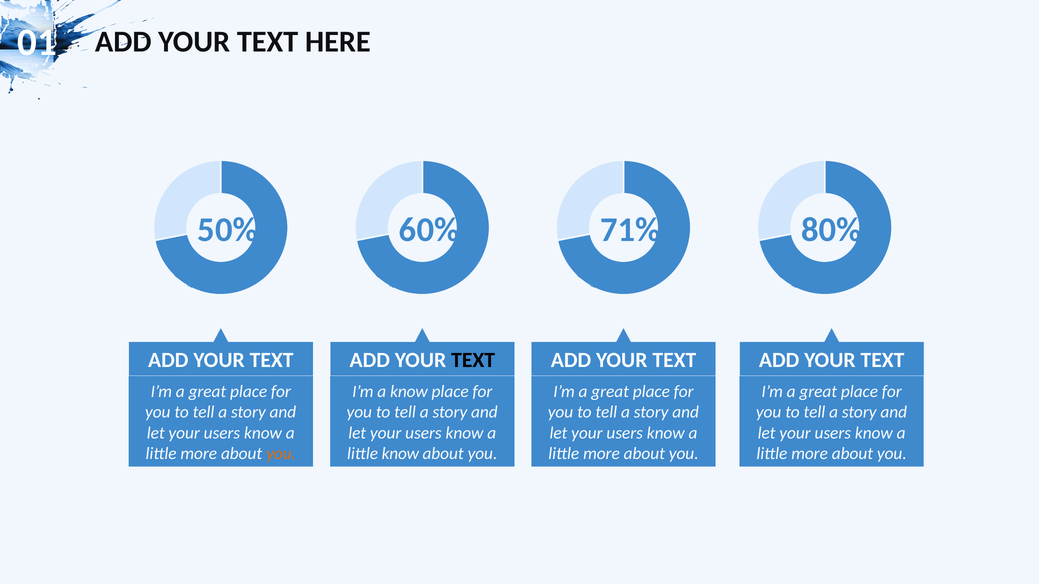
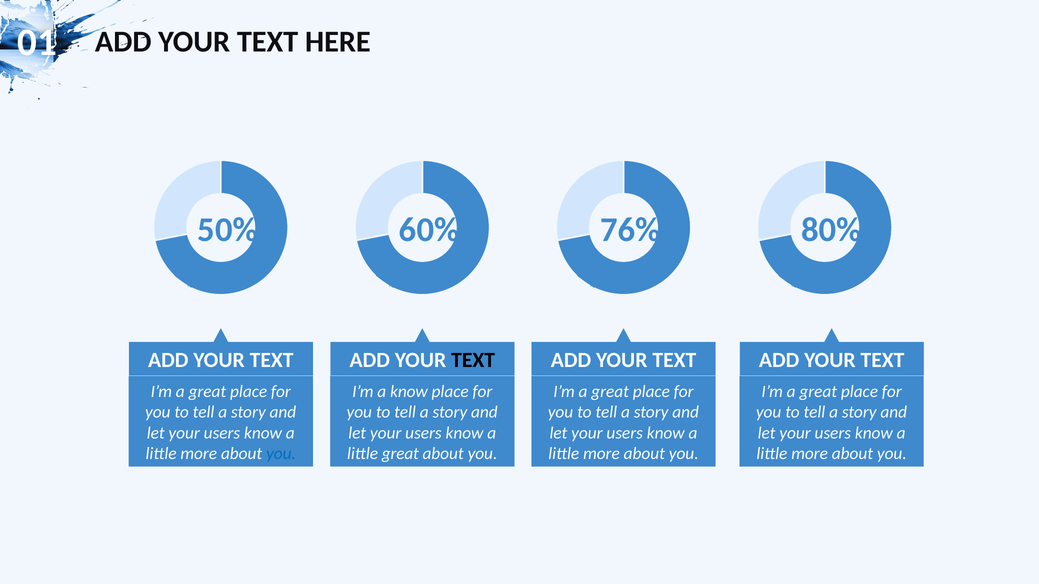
71%: 71% -> 76%
you at (281, 454) colour: orange -> blue
little know: know -> great
